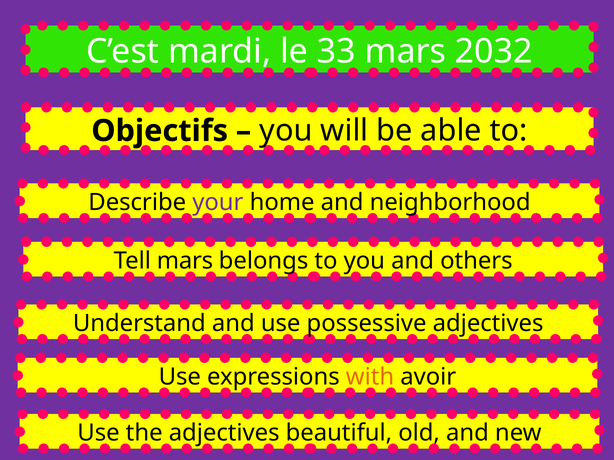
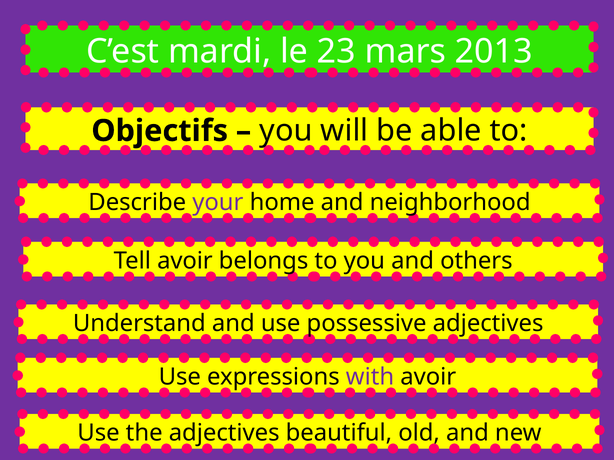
33: 33 -> 23
2032: 2032 -> 2013
Tell mars: mars -> avoir
with colour: orange -> purple
